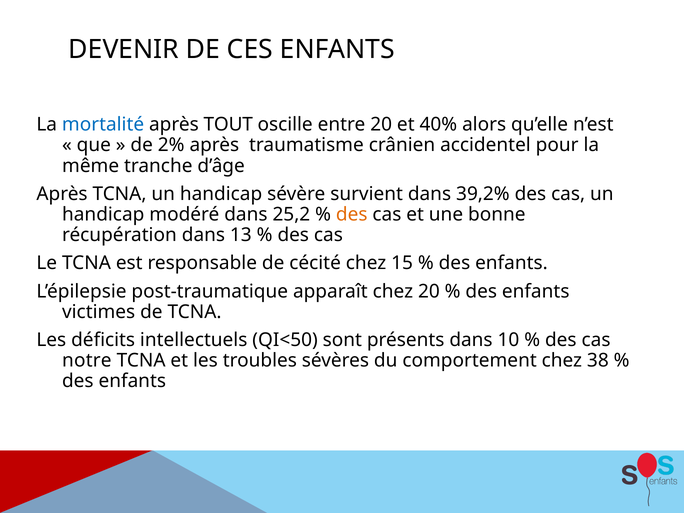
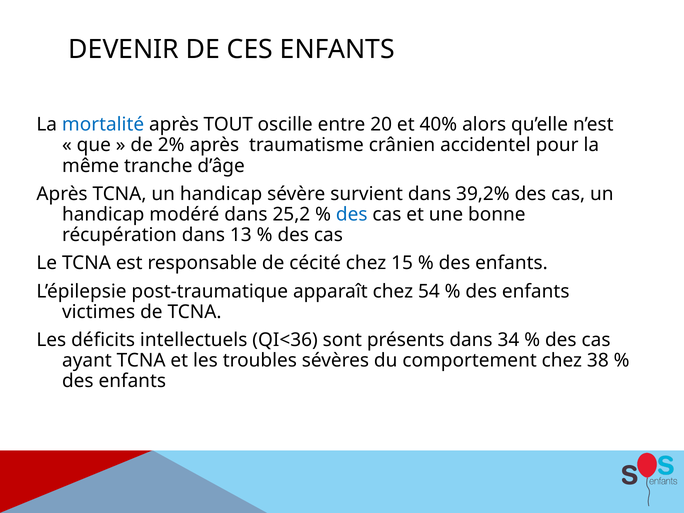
des at (352, 214) colour: orange -> blue
chez 20: 20 -> 54
QI<50: QI<50 -> QI<36
10: 10 -> 34
notre: notre -> ayant
